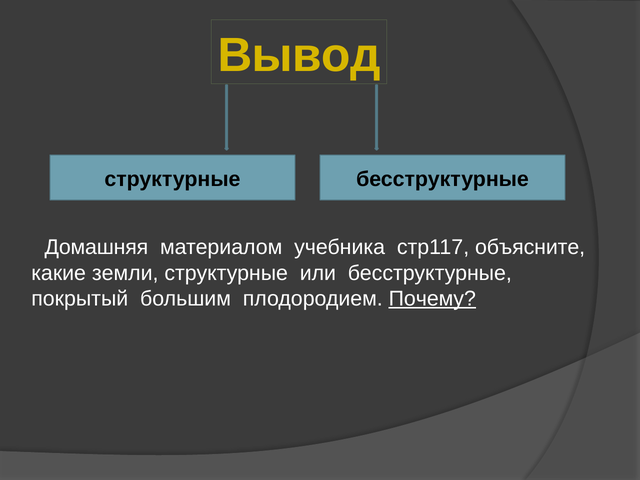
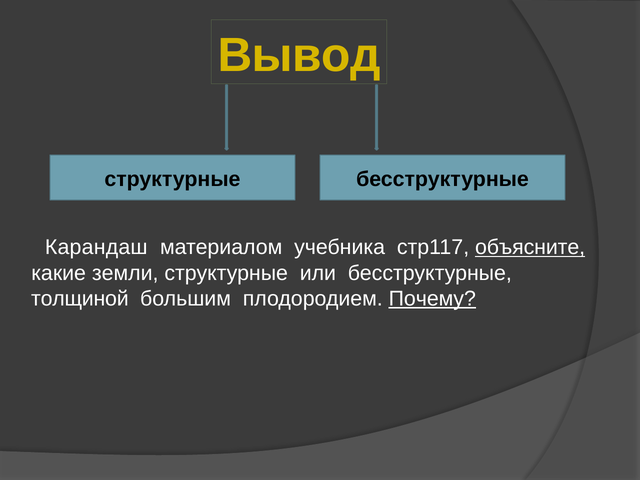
Домашняя: Домашняя -> Карандаш
объясните underline: none -> present
покрытый: покрытый -> толщиной
